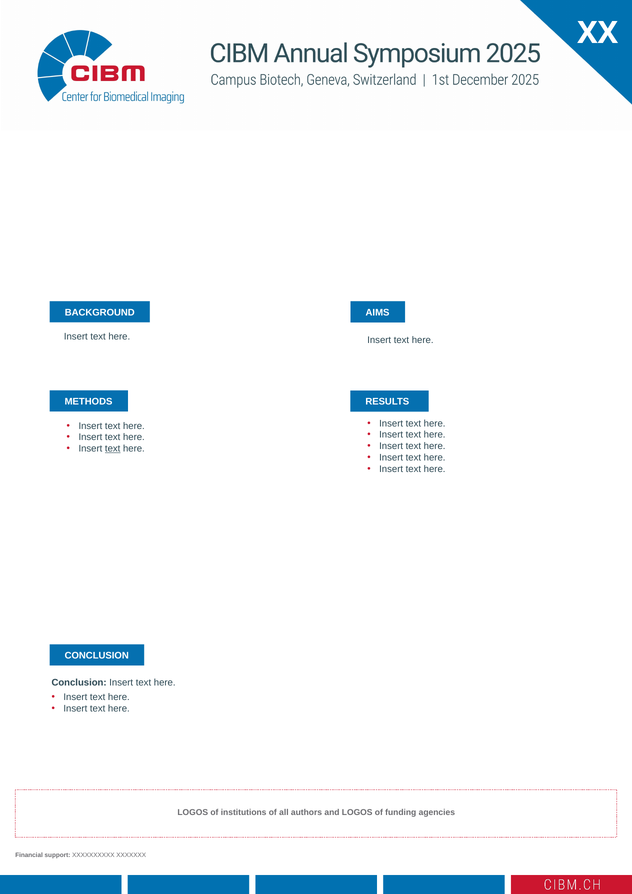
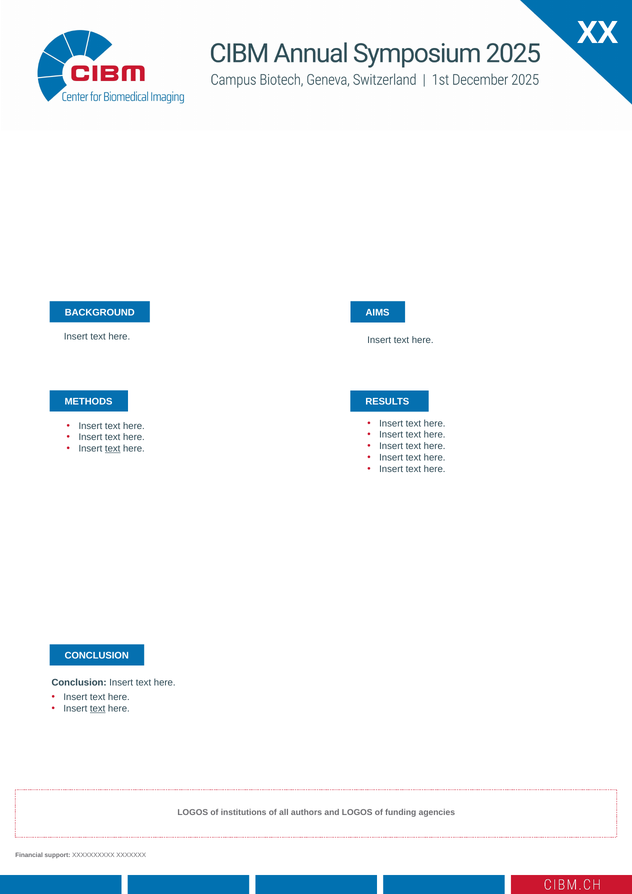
text at (98, 708) underline: none -> present
